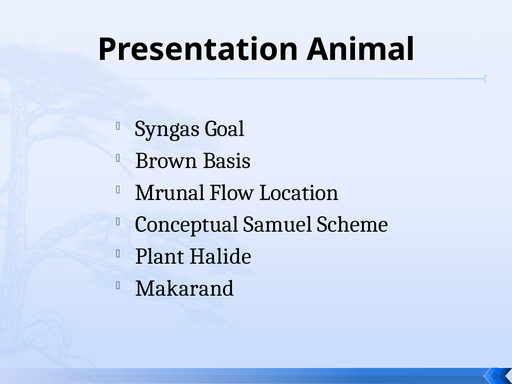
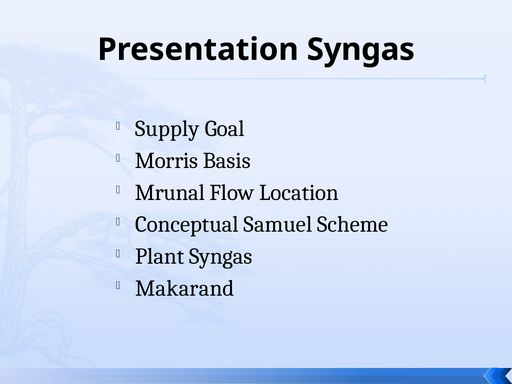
Presentation Animal: Animal -> Syngas
Syngas: Syngas -> Supply
Brown: Brown -> Morris
Plant Halide: Halide -> Syngas
